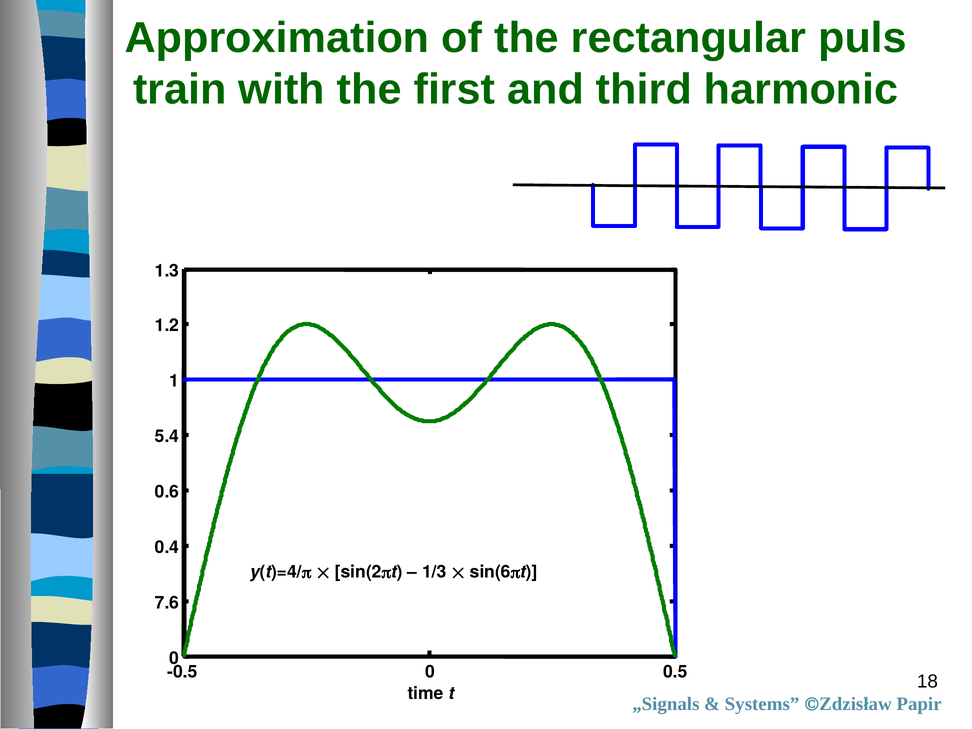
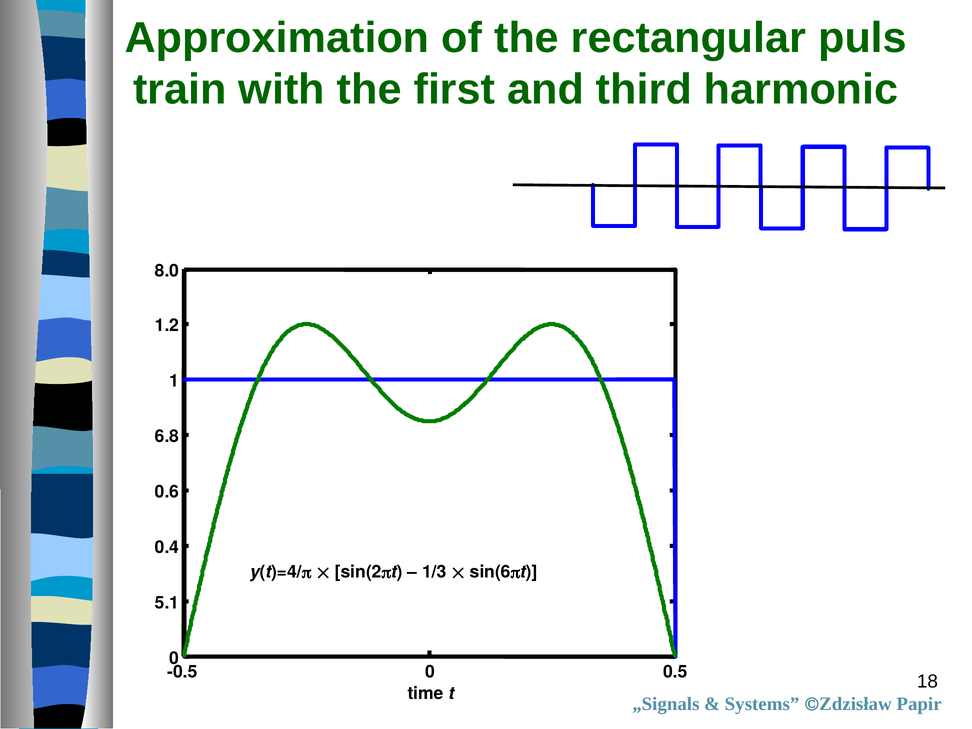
1.3: 1.3 -> 8.0
5.4: 5.4 -> 6.8
7.6: 7.6 -> 5.1
